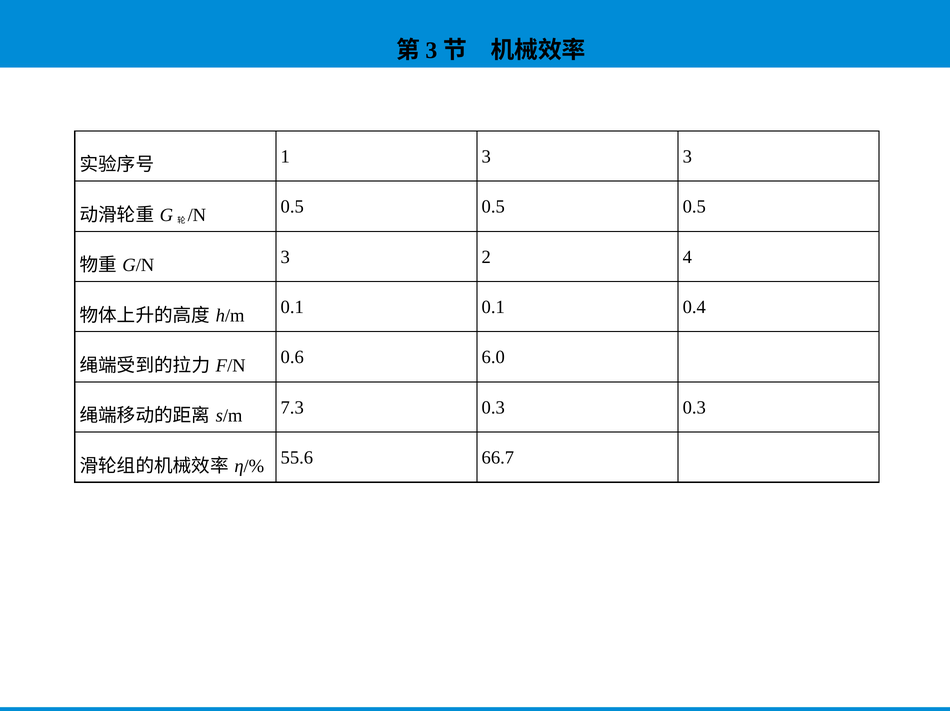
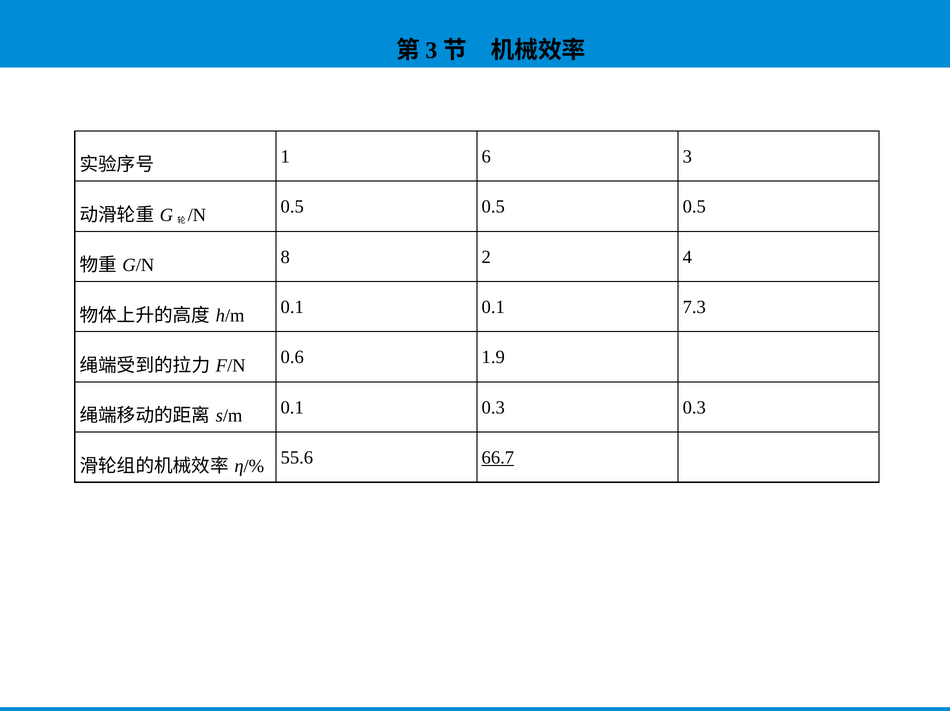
1 3: 3 -> 6
3 at (285, 257): 3 -> 8
0.4: 0.4 -> 7.3
6.0: 6.0 -> 1.9
7.3 at (292, 407): 7.3 -> 0.1
66.7 underline: none -> present
